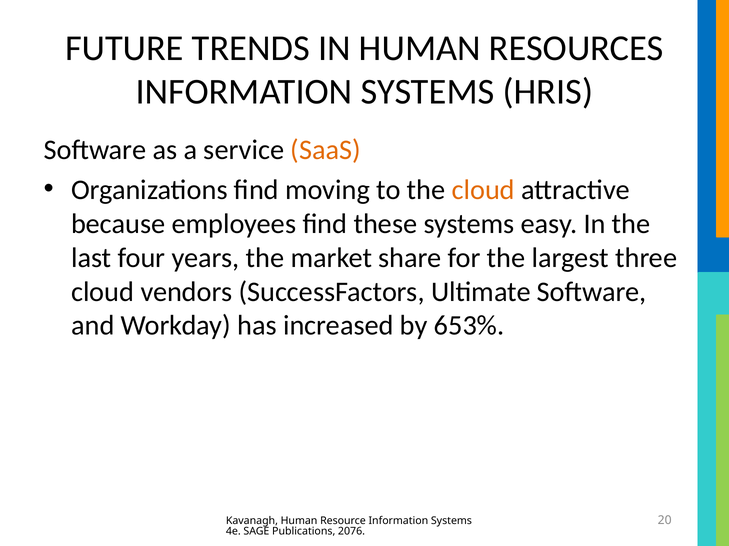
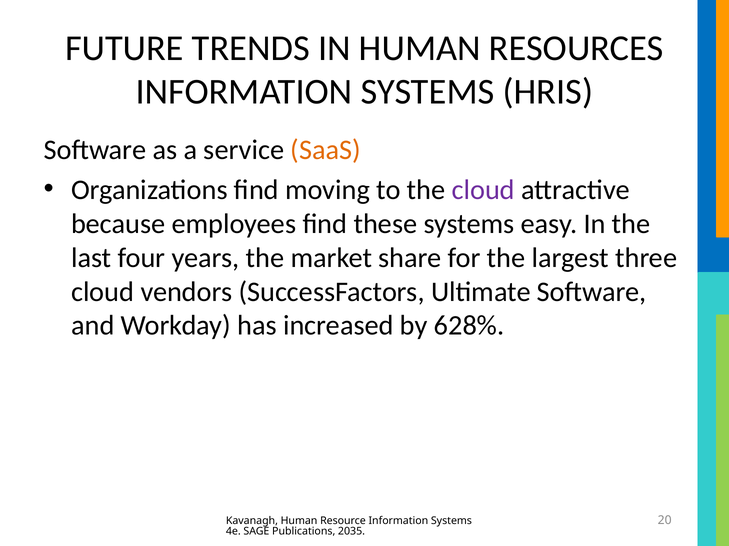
cloud at (483, 190) colour: orange -> purple
653%: 653% -> 628%
2076: 2076 -> 2035
